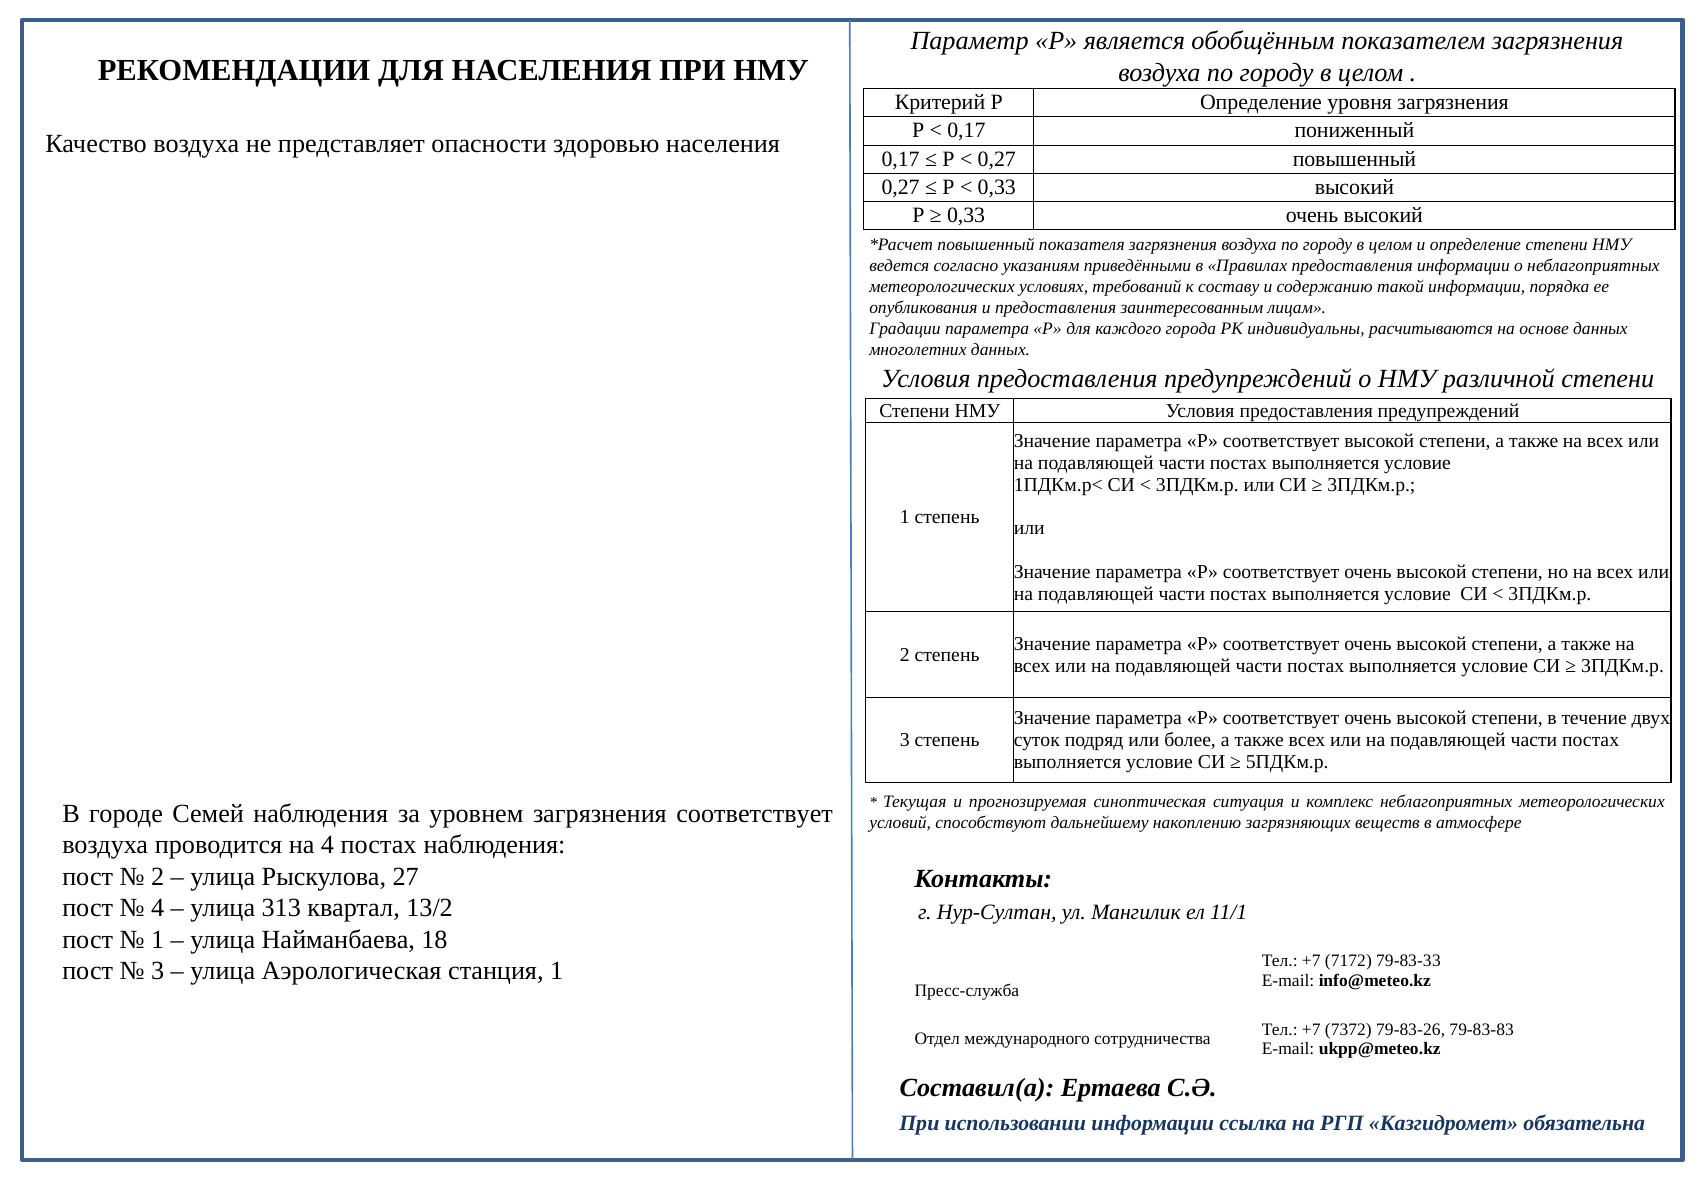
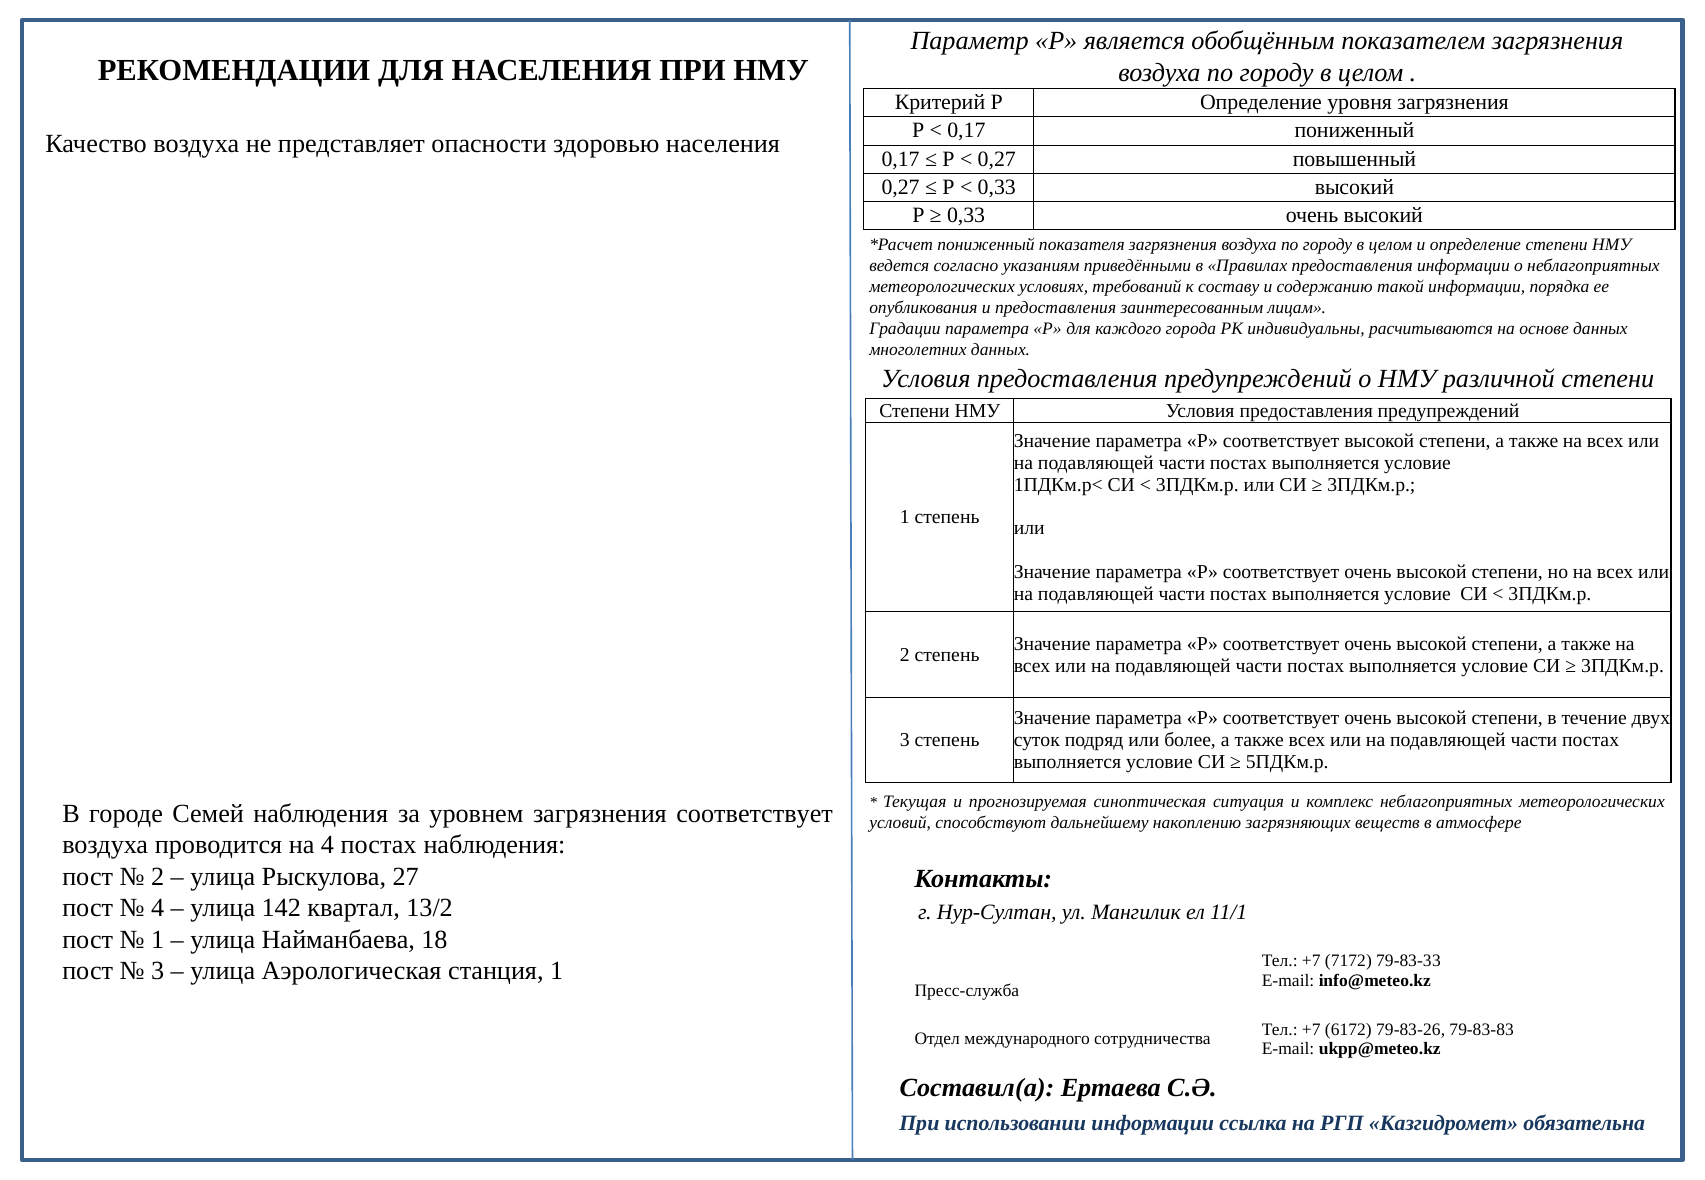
повышенный at (986, 245): повышенный -> пониженный
313: 313 -> 142
7372: 7372 -> 6172
